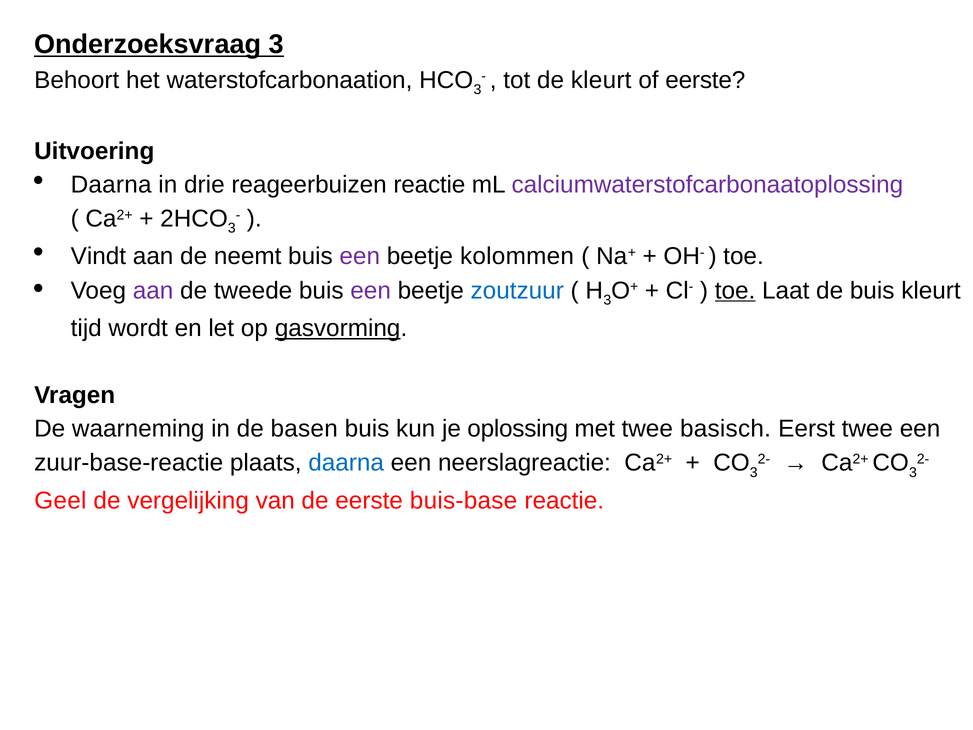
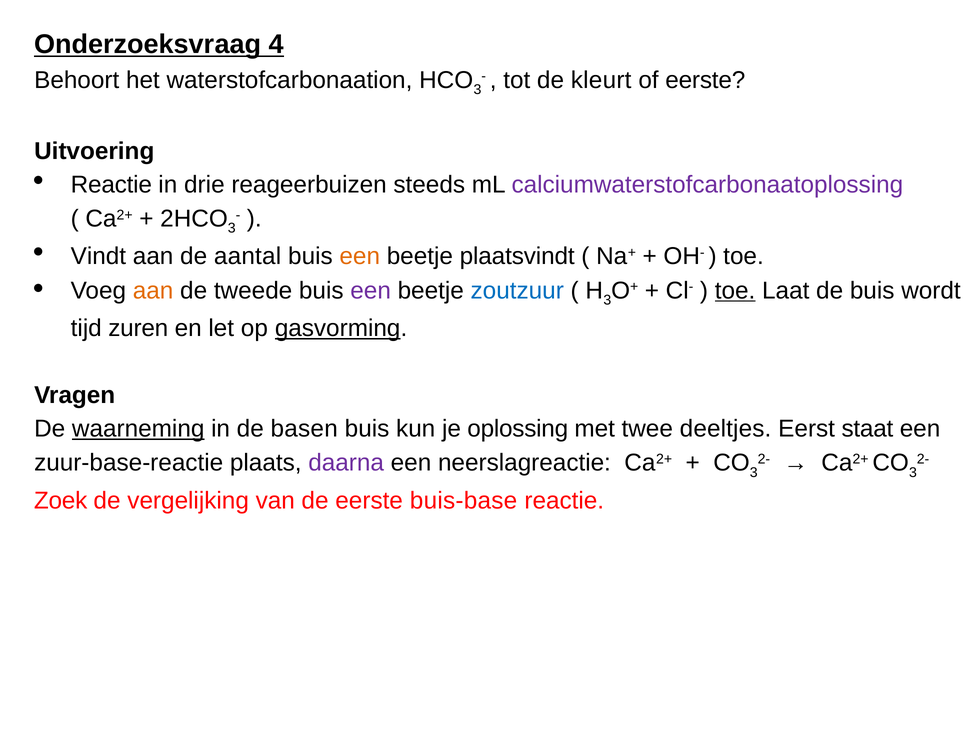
Onderzoeksvraag 3: 3 -> 4
Daarna at (111, 185): Daarna -> Reactie
reageerbuizen reactie: reactie -> steeds
neemt: neemt -> aantal
een at (360, 256) colour: purple -> orange
kolommen: kolommen -> plaatsvindt
aan at (153, 290) colour: purple -> orange
buis kleurt: kleurt -> wordt
wordt: wordt -> zuren
waarneming underline: none -> present
basisch: basisch -> deeltjes
Eerst twee: twee -> staat
daarna at (346, 463) colour: blue -> purple
Geel: Geel -> Zoek
